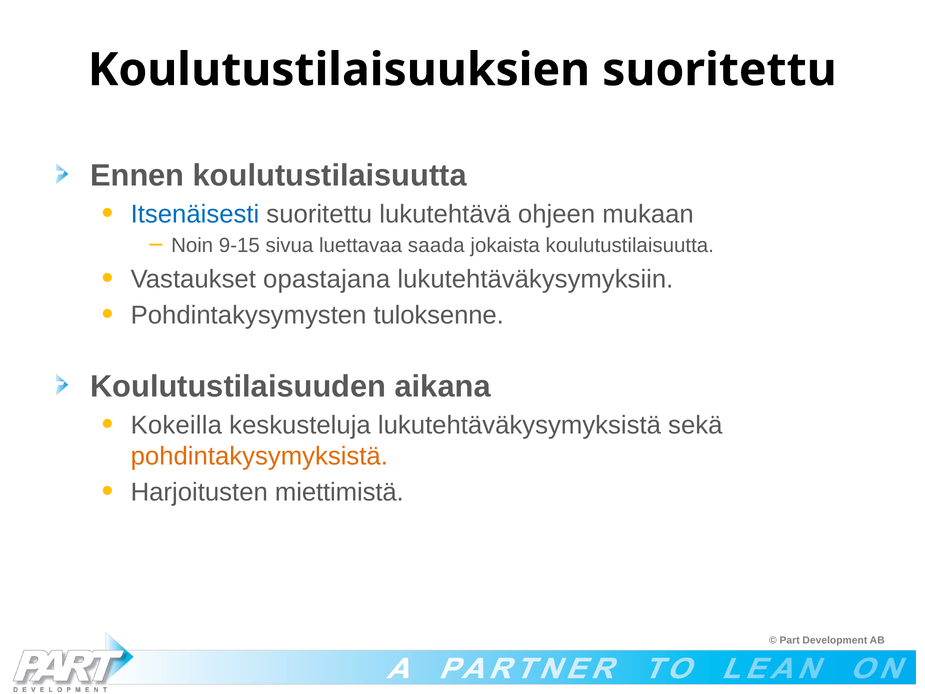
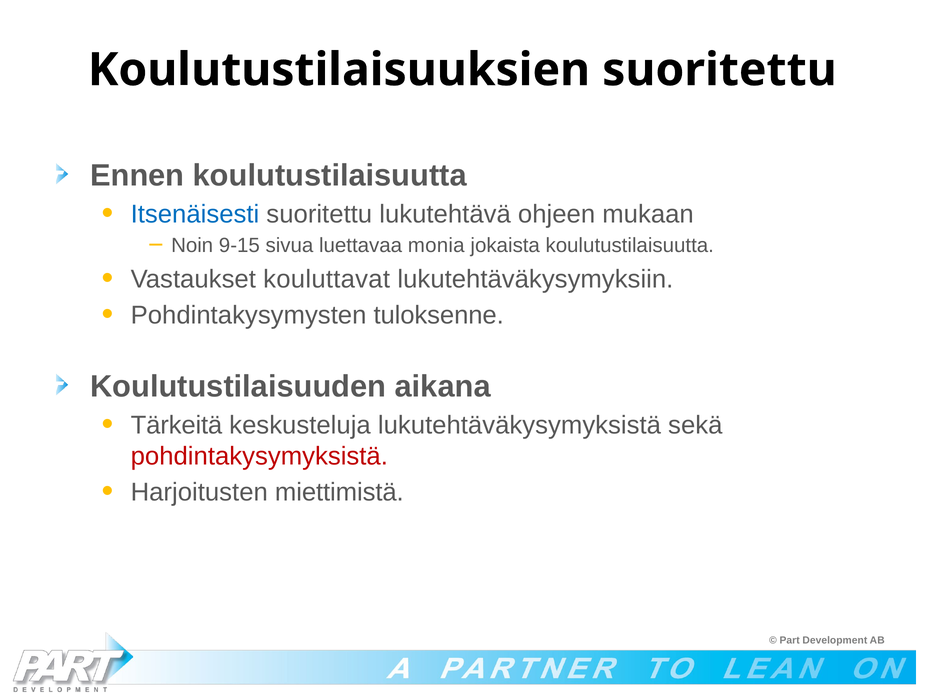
saada: saada -> monia
opastajana: opastajana -> kouluttavat
Kokeilla: Kokeilla -> Tärkeitä
pohdintakysymyksistä colour: orange -> red
